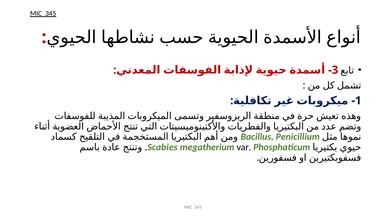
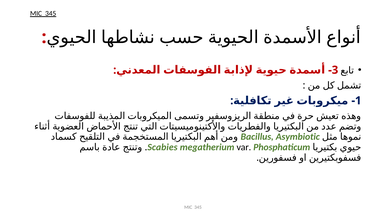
Penicillium: Penicillium -> Asymbiotic
